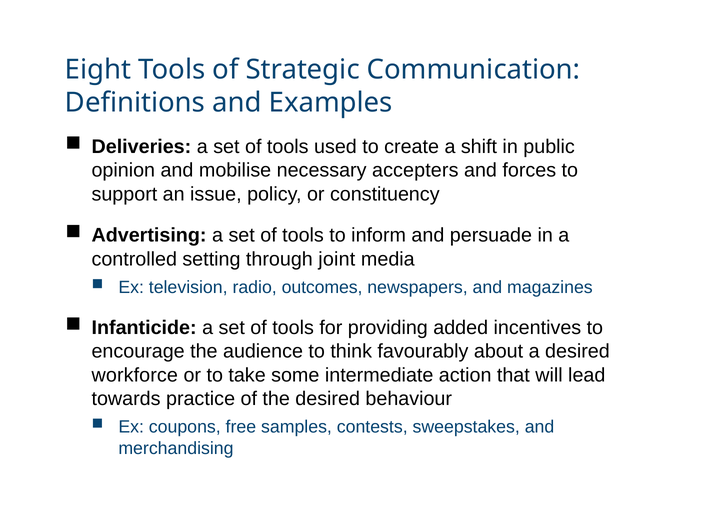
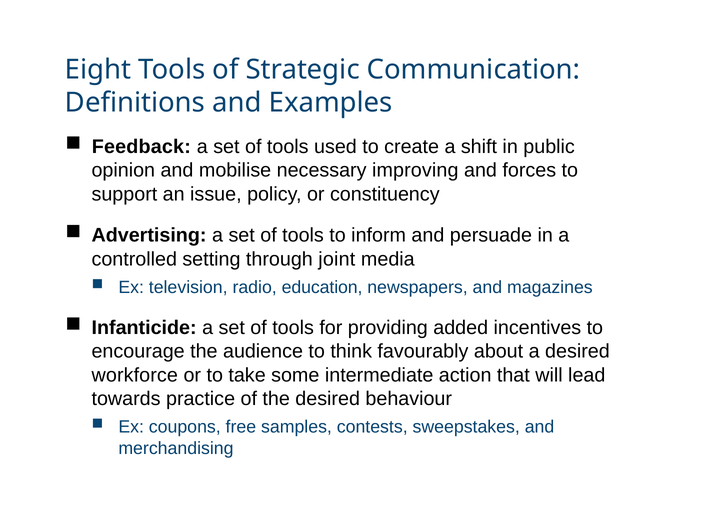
Deliveries: Deliveries -> Feedback
accepters: accepters -> improving
outcomes: outcomes -> education
